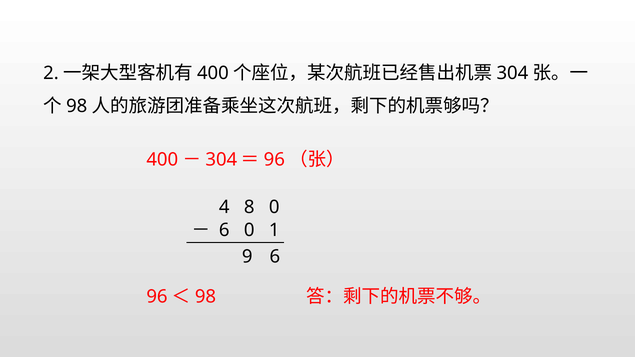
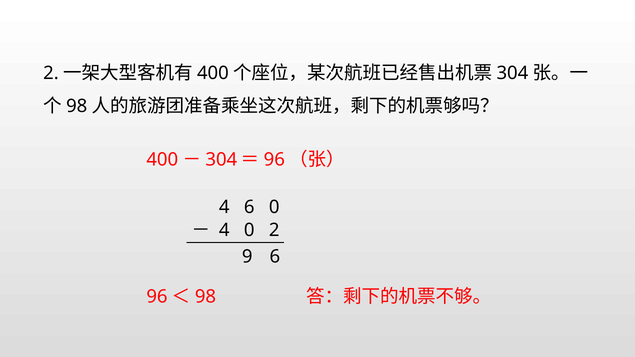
4 8: 8 -> 6
6 at (224, 230): 6 -> 4
0 1: 1 -> 2
